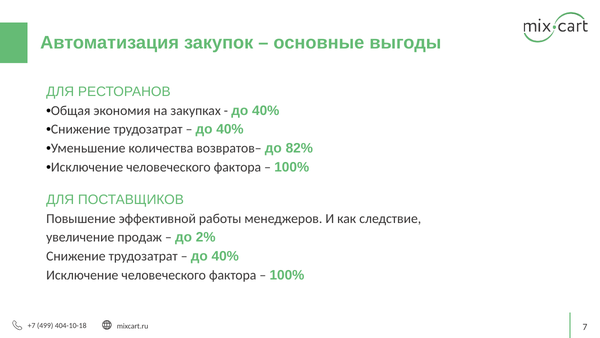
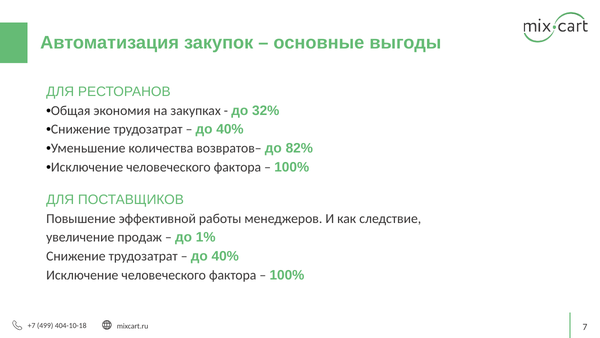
40% at (266, 110): 40% -> 32%
2%: 2% -> 1%
